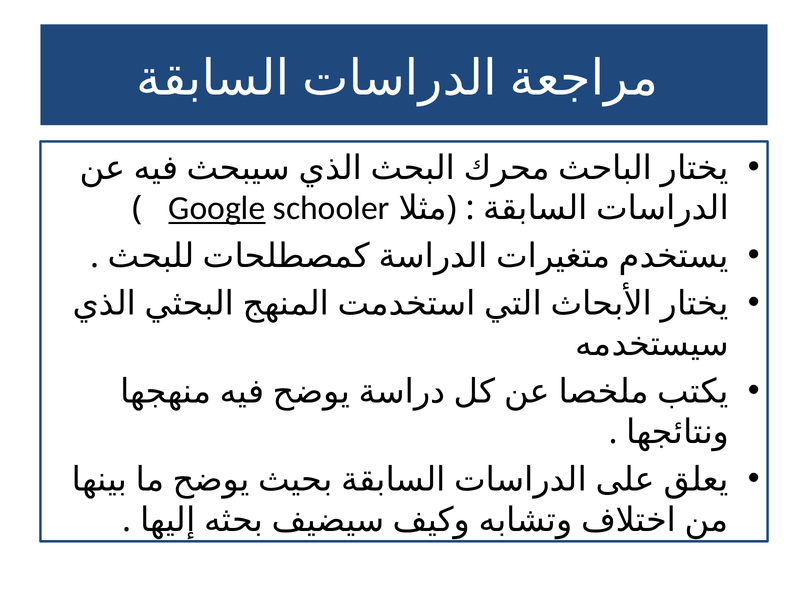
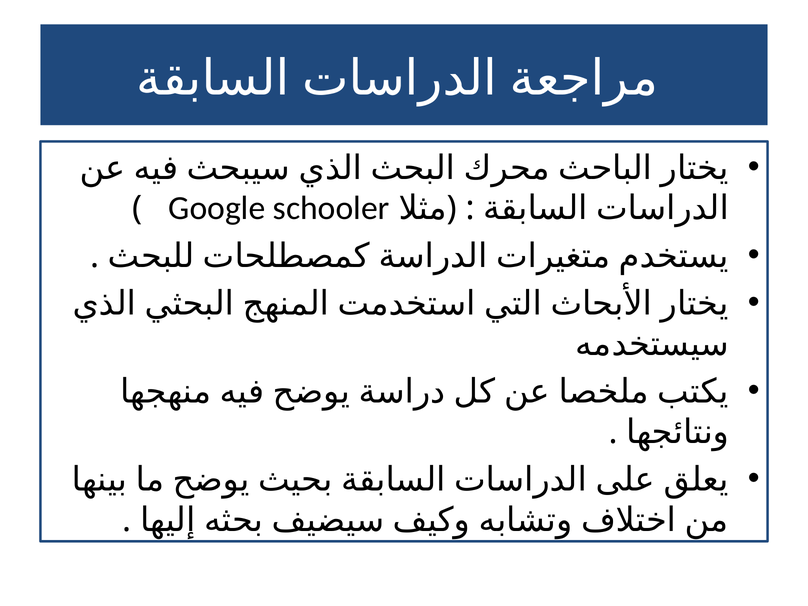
Google underline: present -> none
